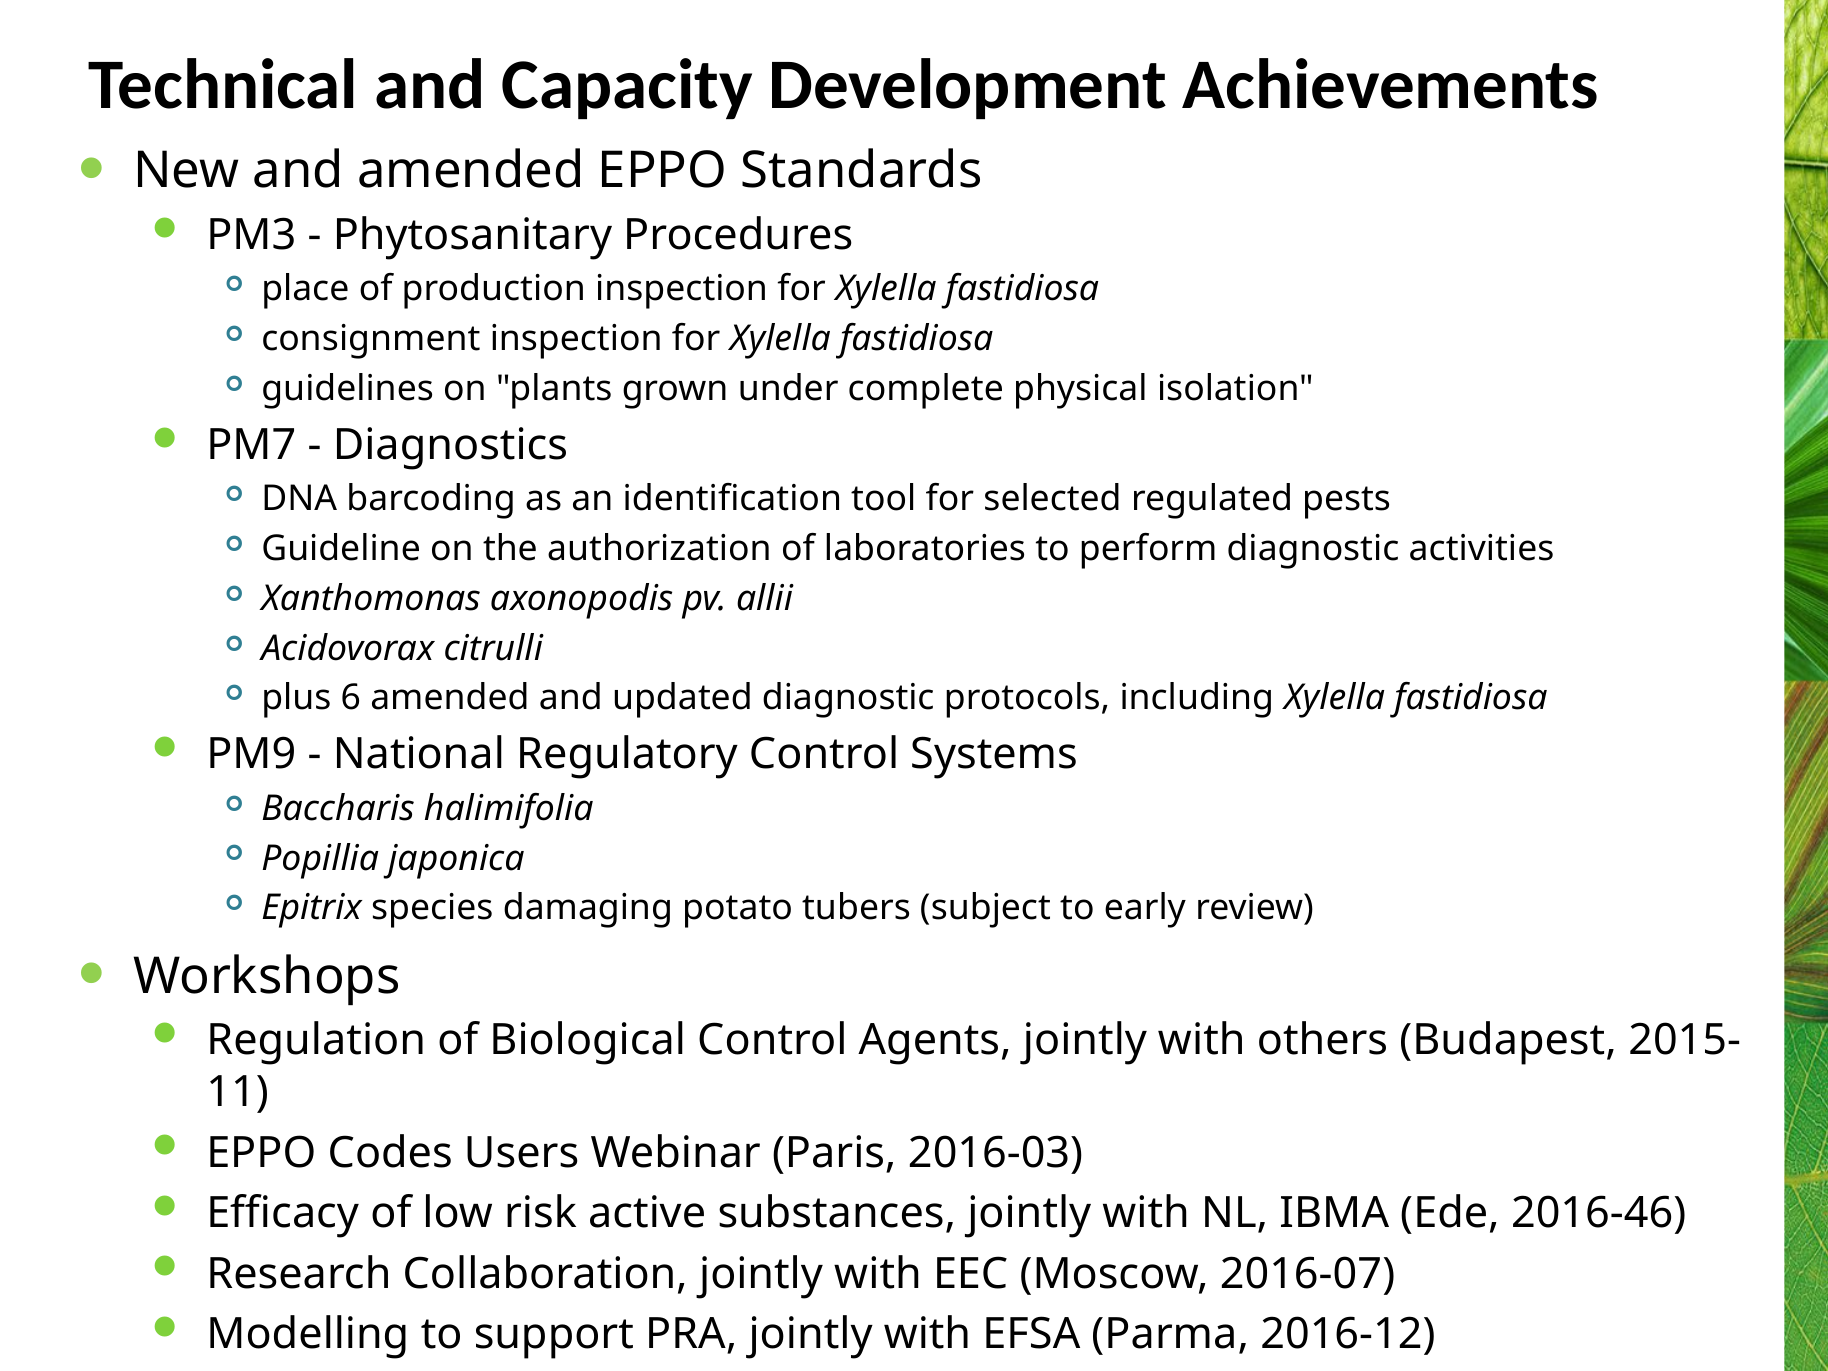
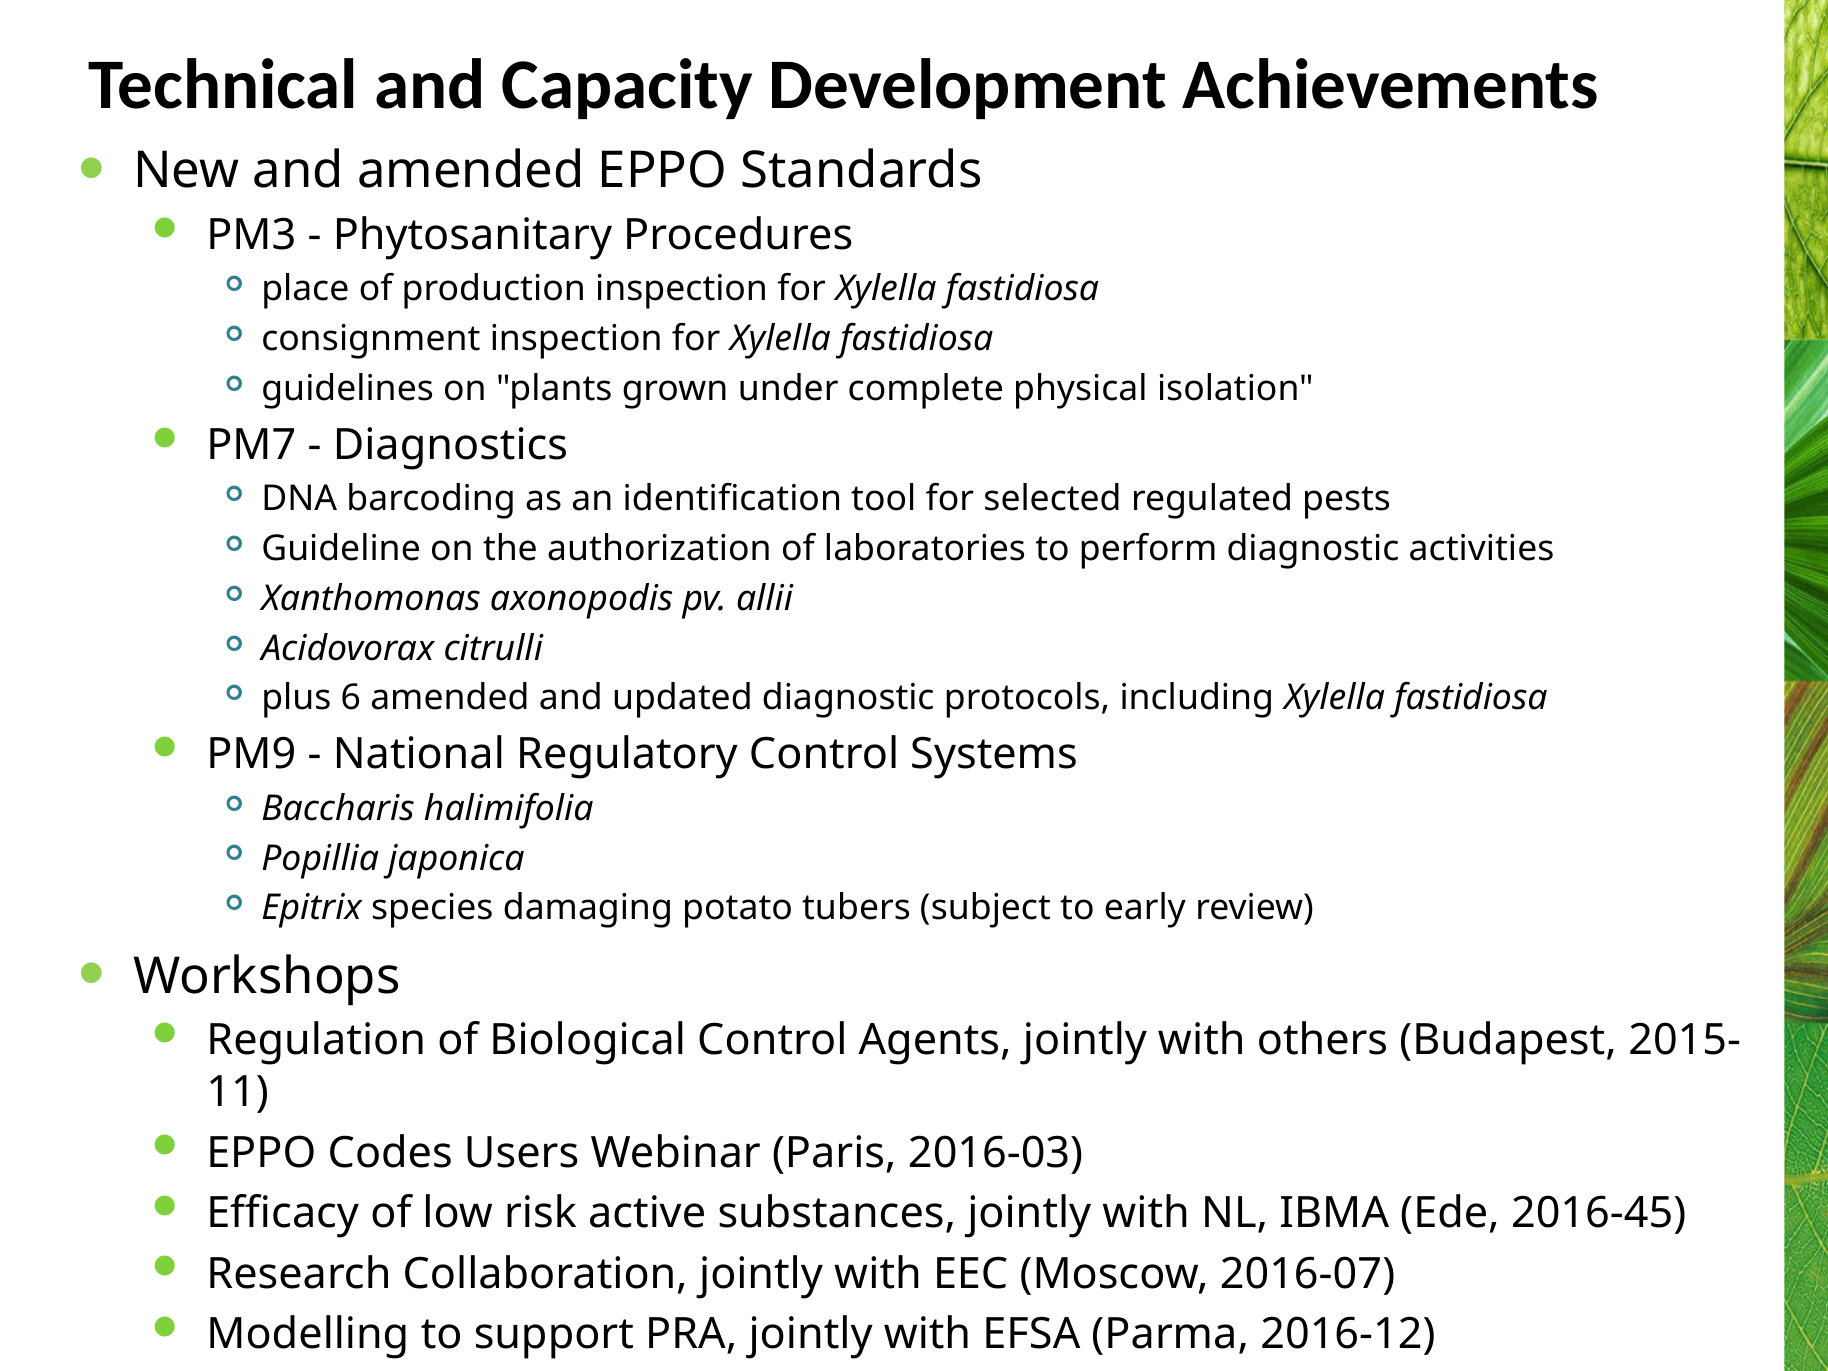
2016-46: 2016-46 -> 2016-45
